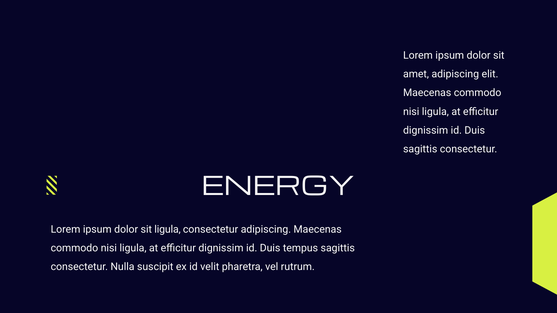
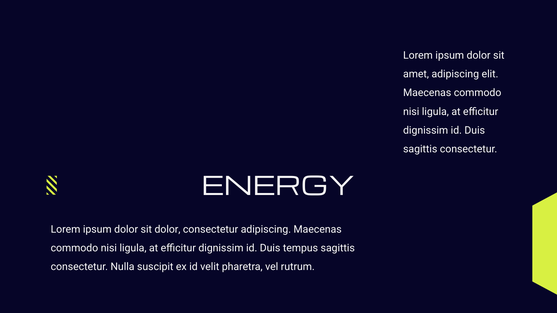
sit ligula: ligula -> dolor
